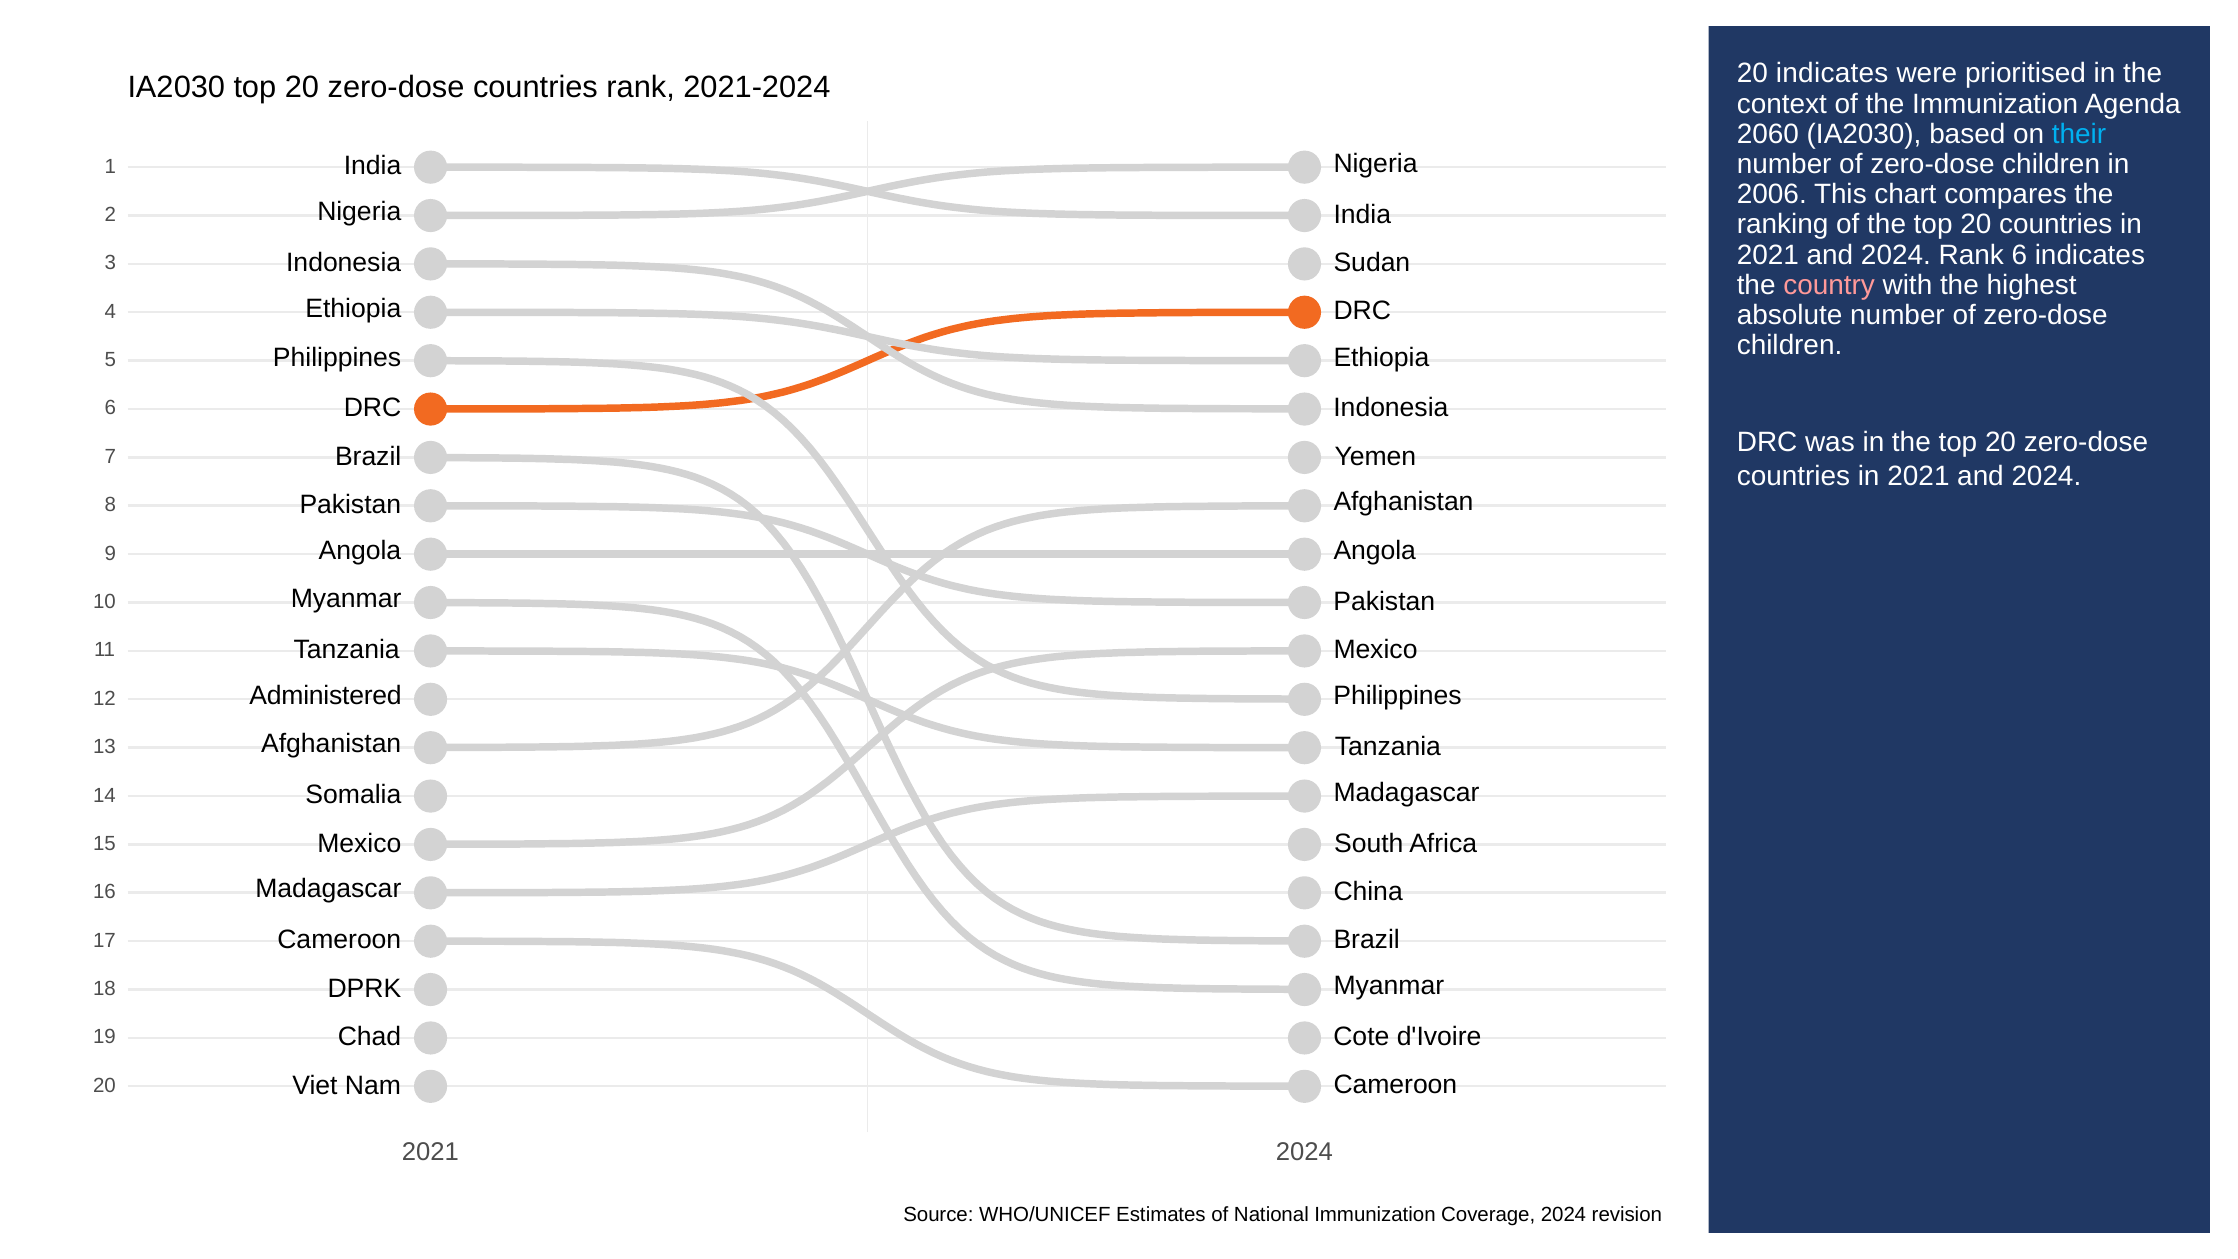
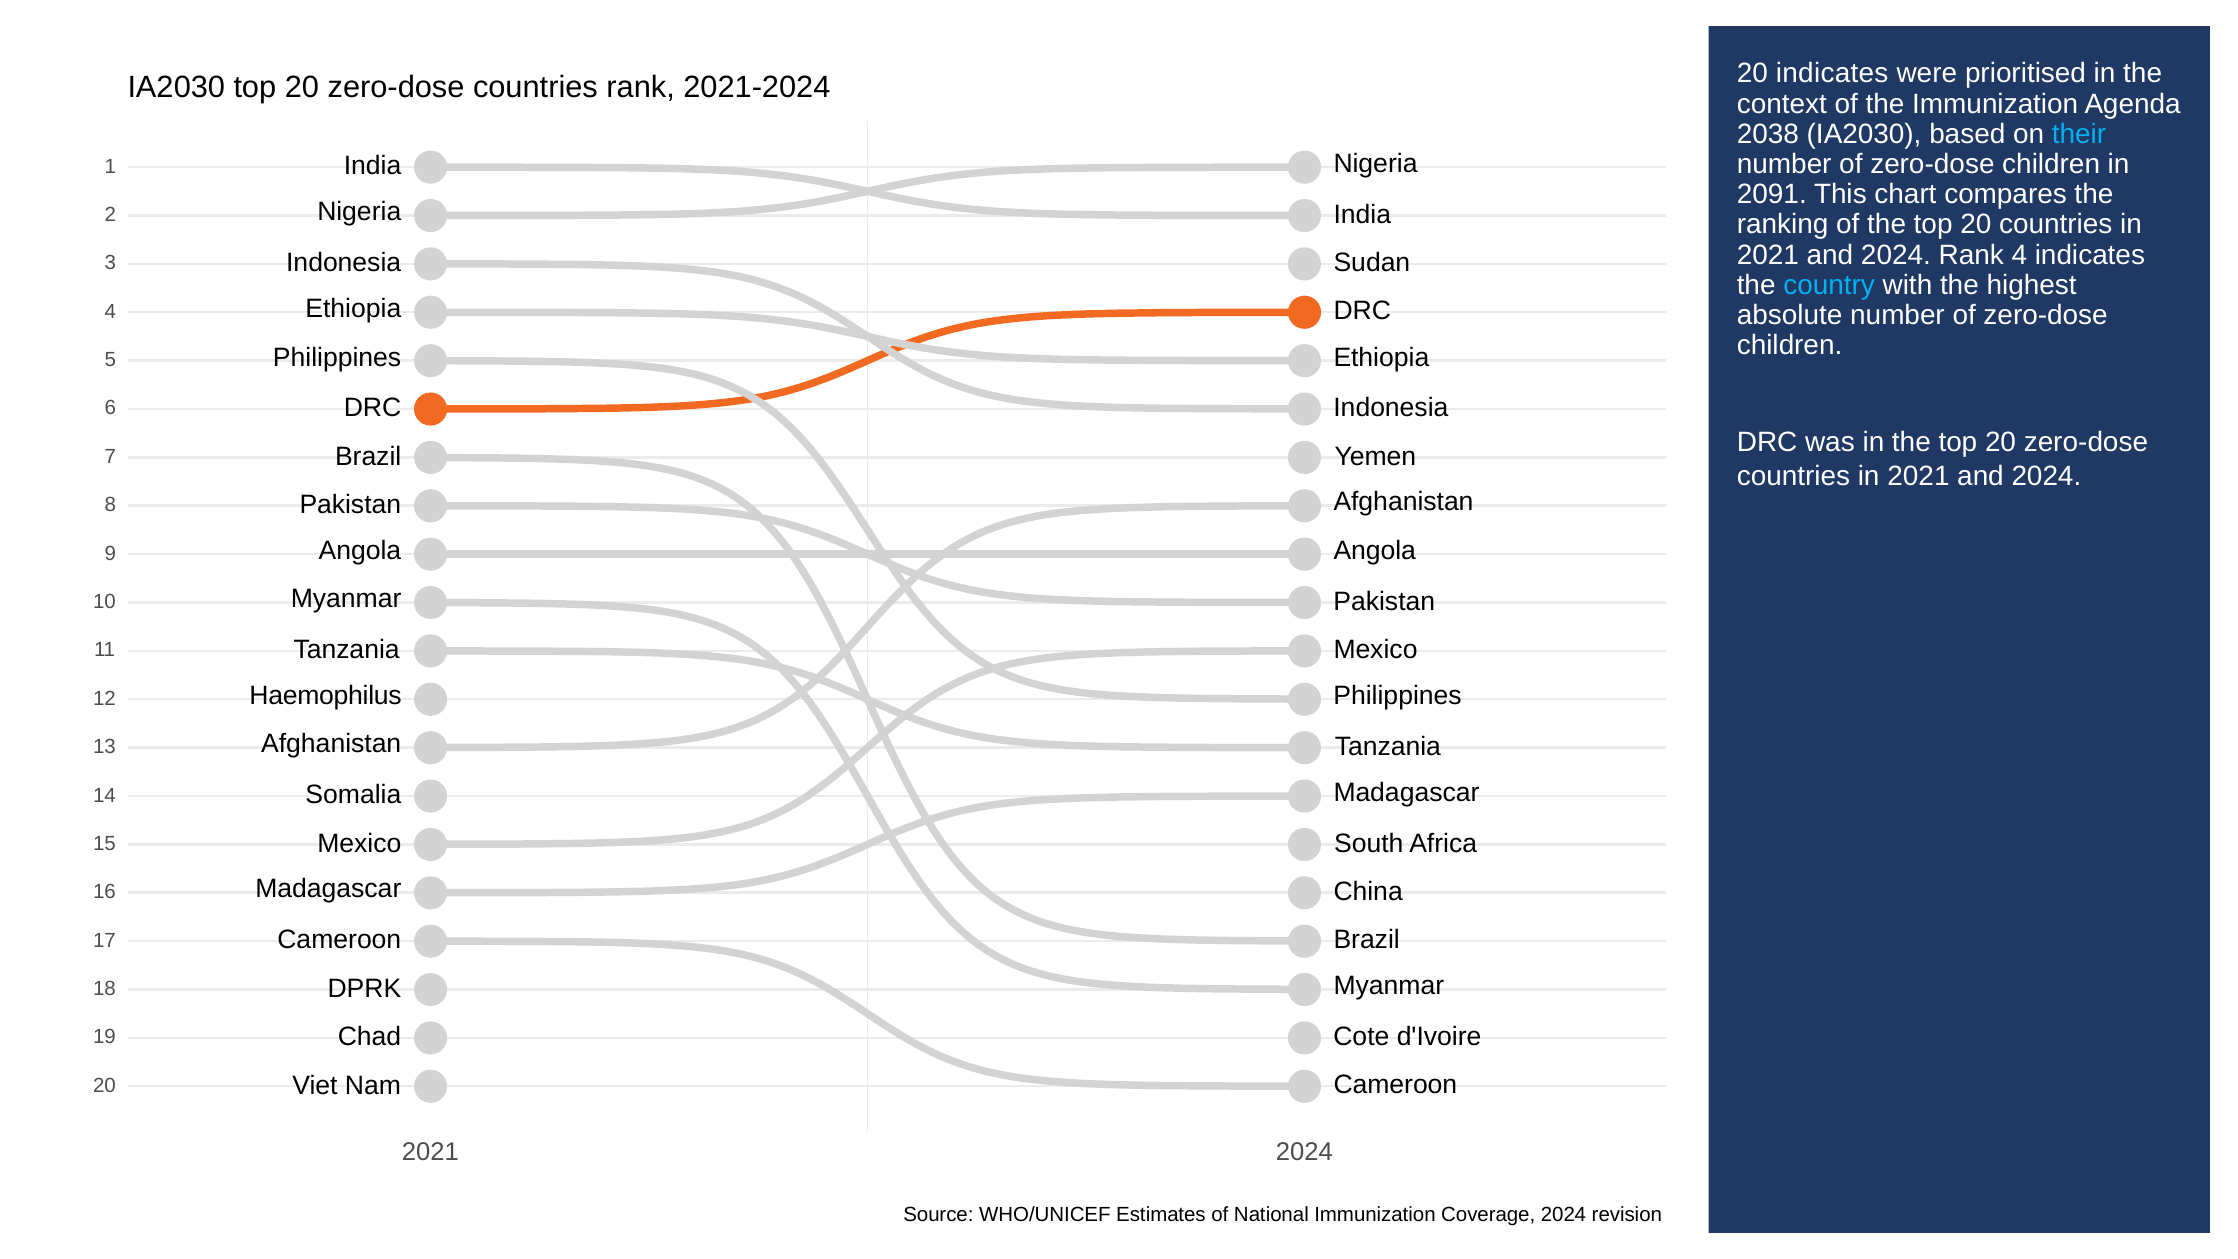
2060: 2060 -> 2038
2006: 2006 -> 2091
Rank 6: 6 -> 4
country colour: pink -> light blue
Administered: Administered -> Haemophilus
